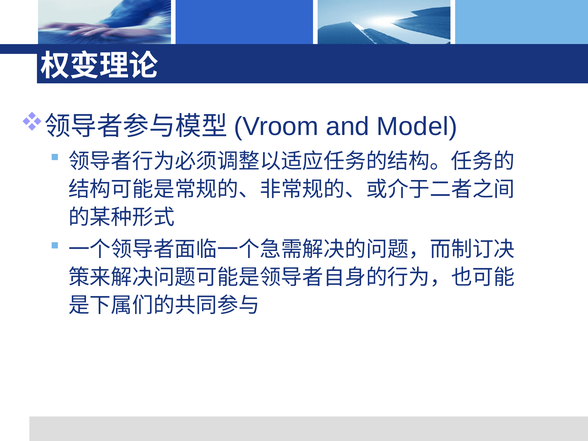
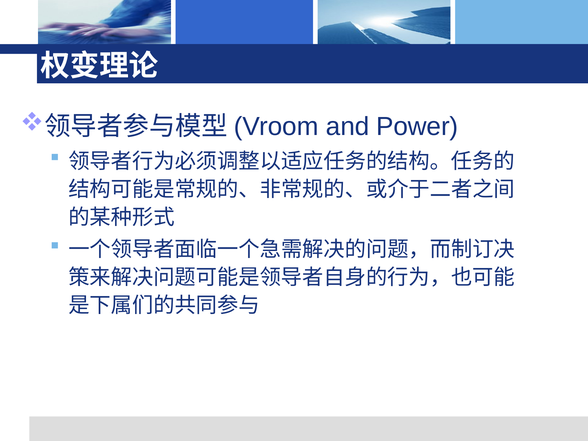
Model: Model -> Power
